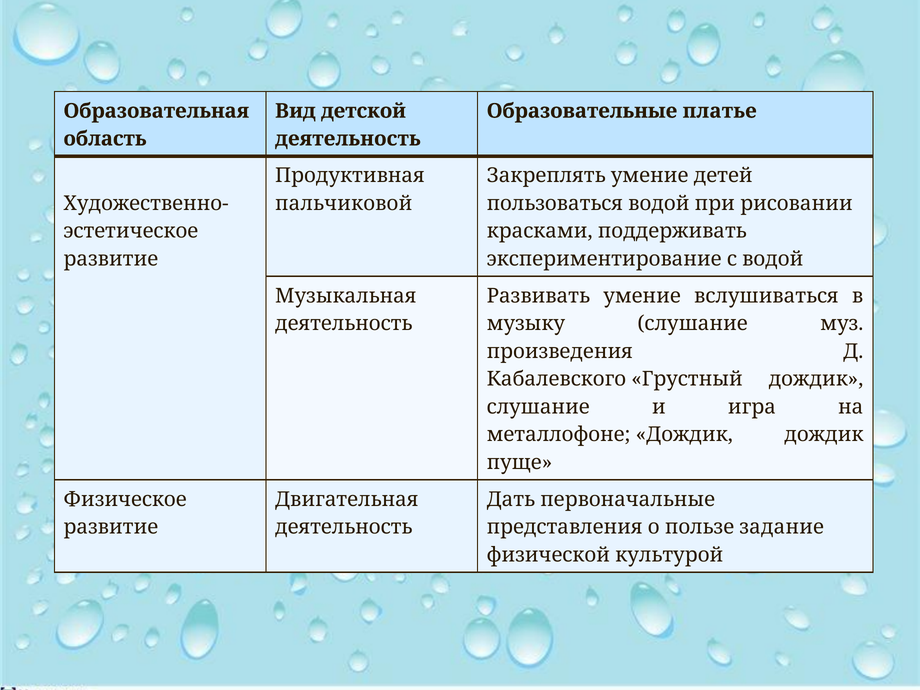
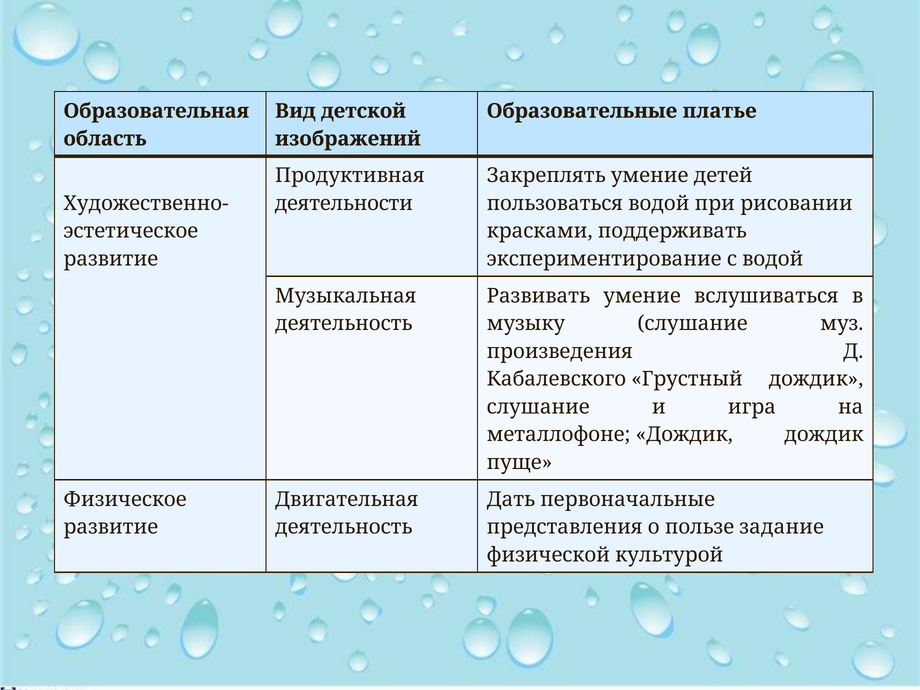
деятельность at (348, 139): деятельность -> изображений
пальчиковой: пальчиковой -> деятельности
